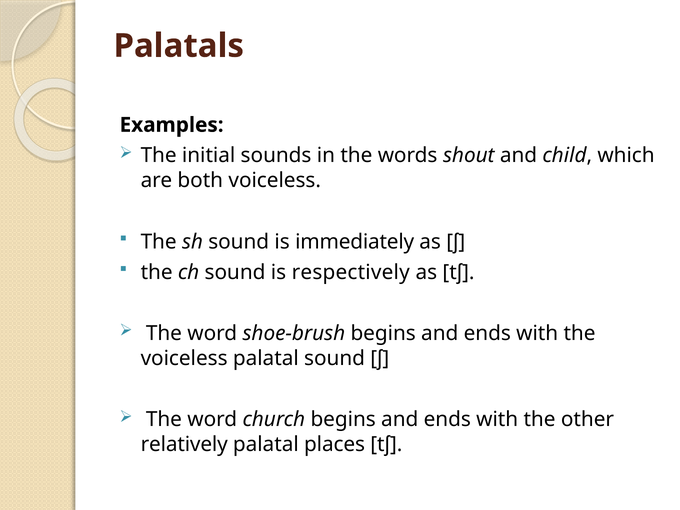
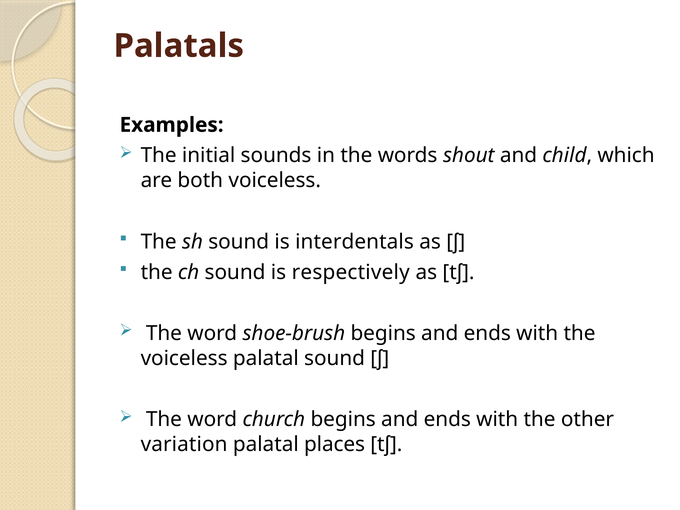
immediately: immediately -> interdentals
relatively: relatively -> variation
